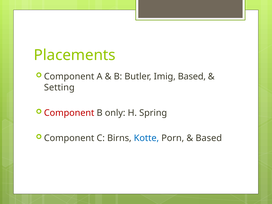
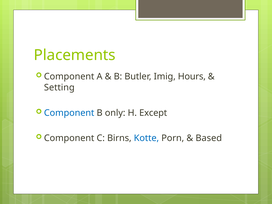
Imig Based: Based -> Hours
Component at (69, 113) colour: red -> blue
Spring: Spring -> Except
